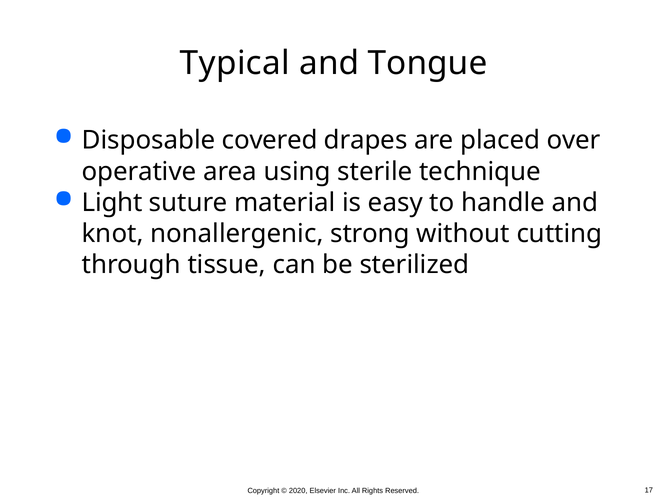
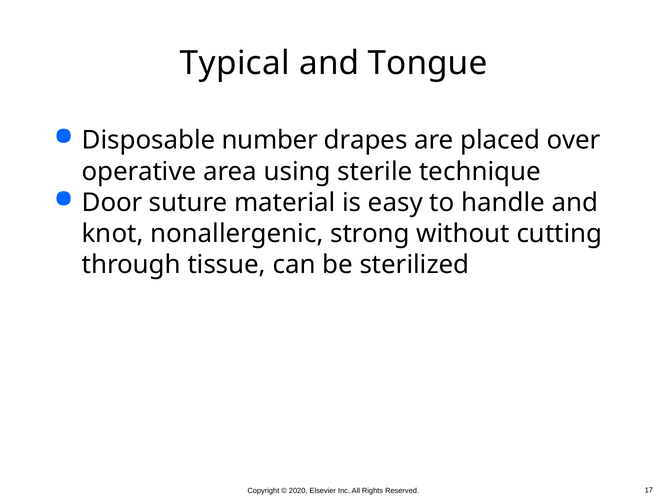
covered: covered -> number
Light: Light -> Door
